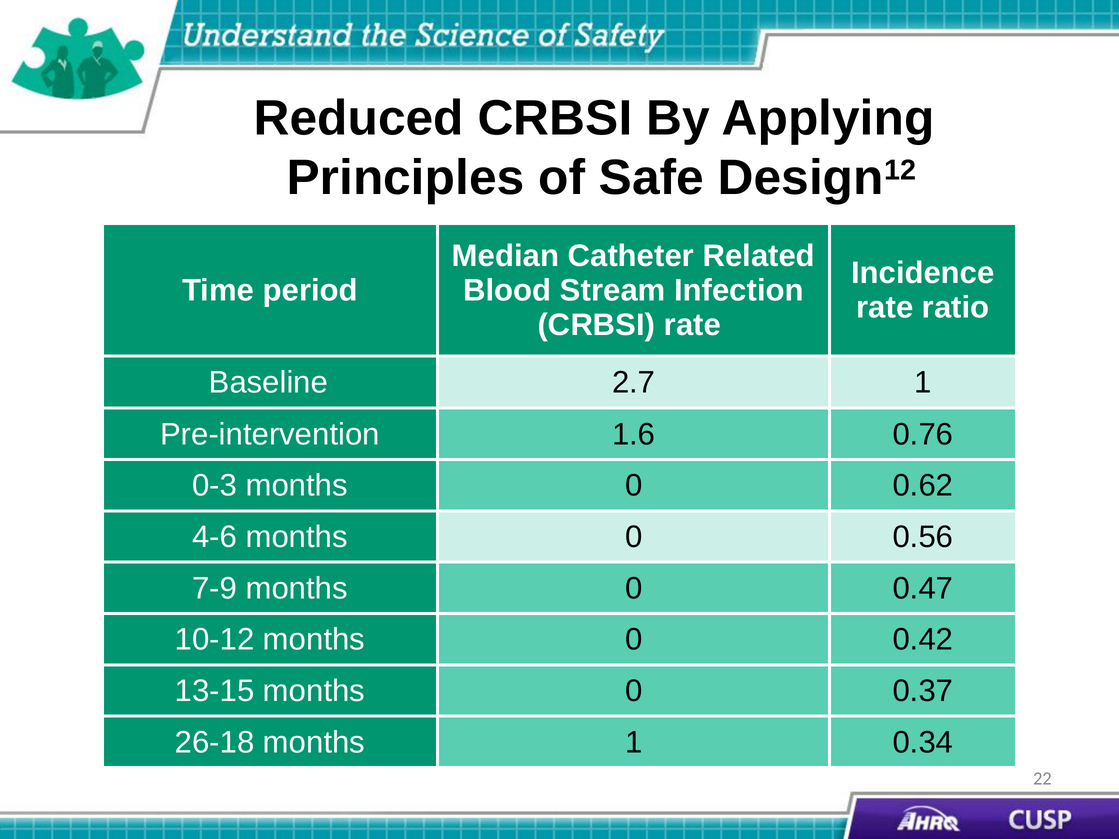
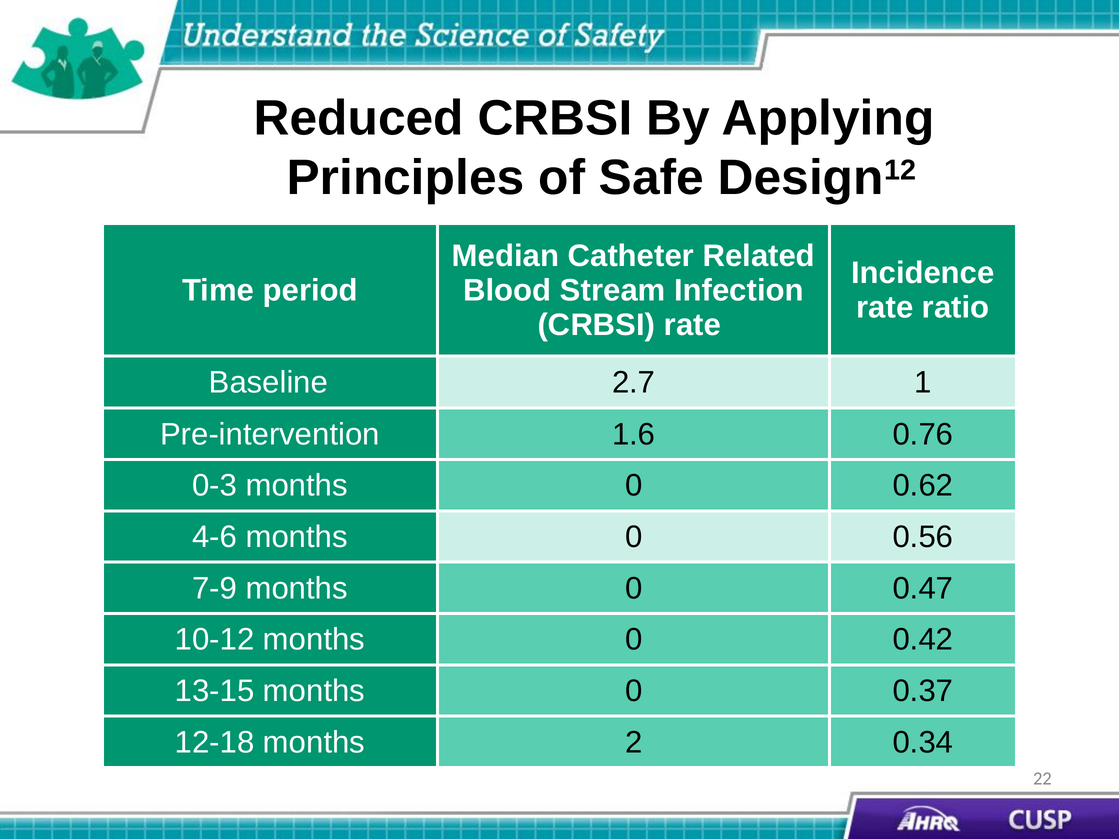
26-18: 26-18 -> 12-18
months 1: 1 -> 2
